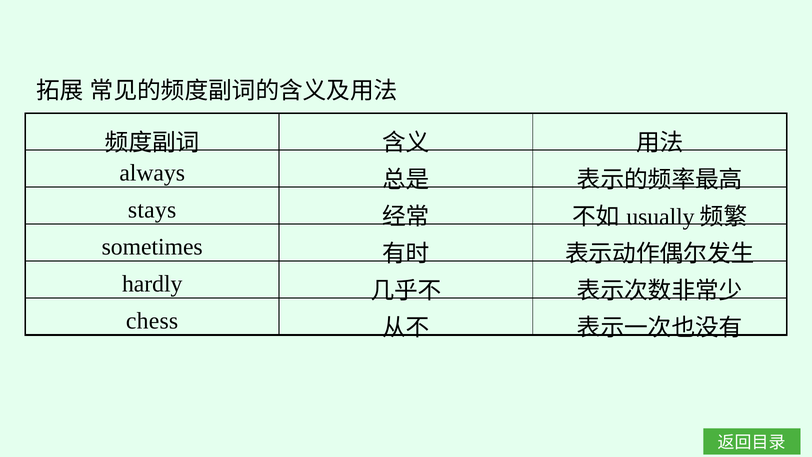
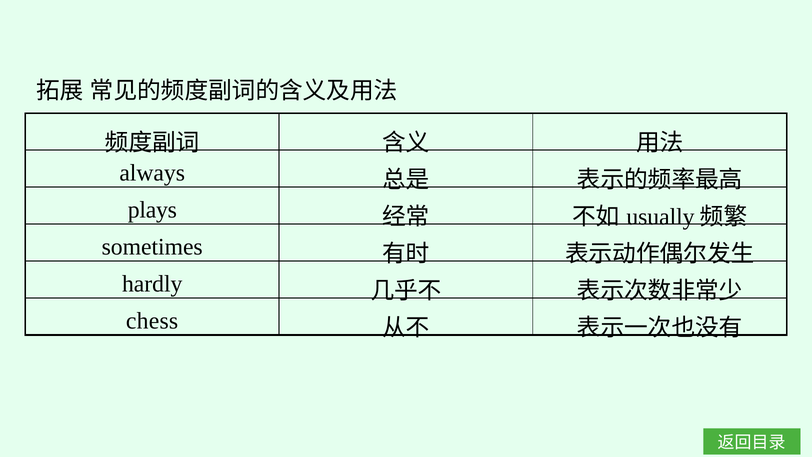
stays: stays -> plays
